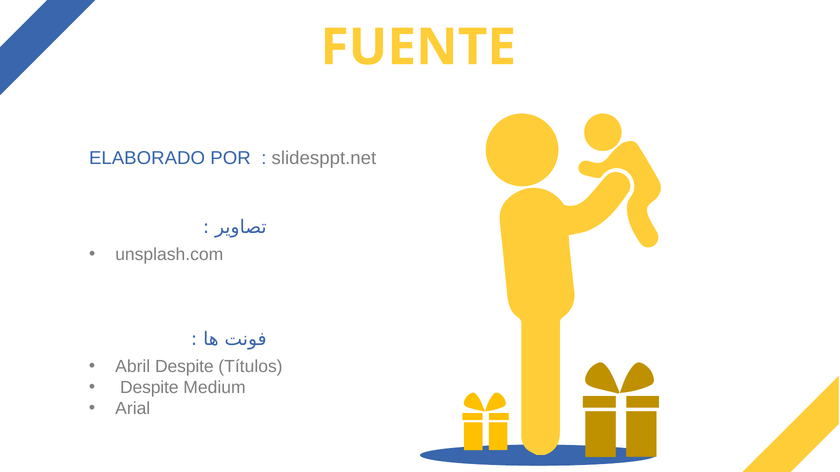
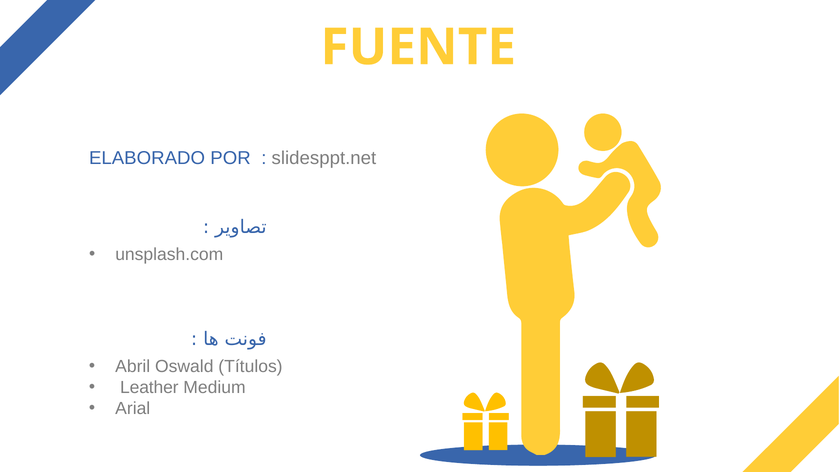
Abril Despite: Despite -> Oswald
Despite at (149, 388): Despite -> Leather
